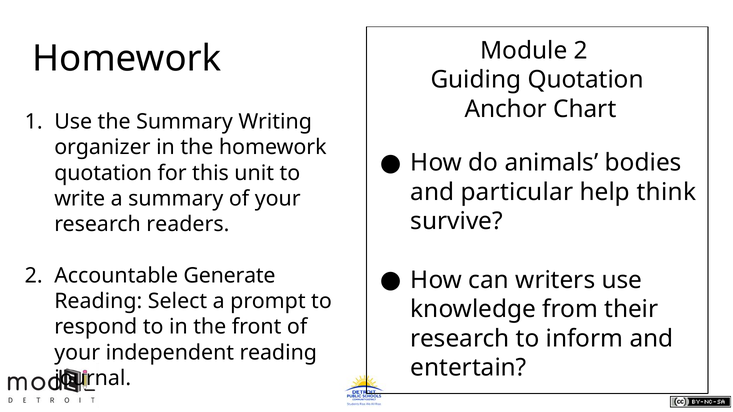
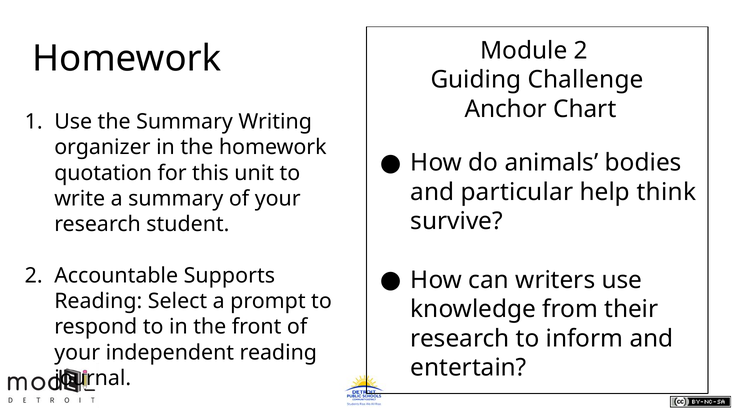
Guiding Quotation: Quotation -> Challenge
readers: readers -> student
Generate: Generate -> Supports
